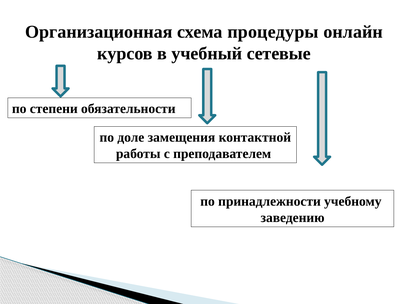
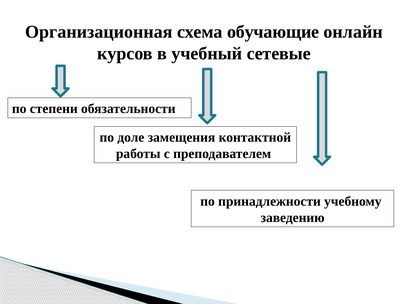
процедуры: процедуры -> обучающие
